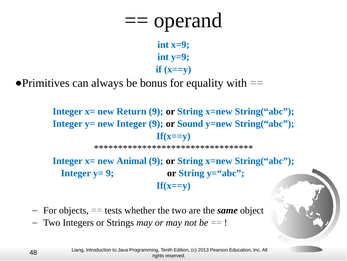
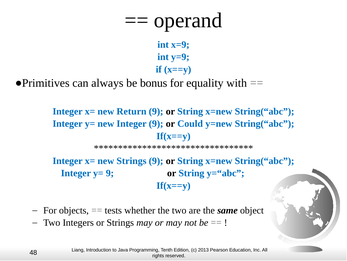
Sound: Sound -> Could
new Animal: Animal -> Strings
